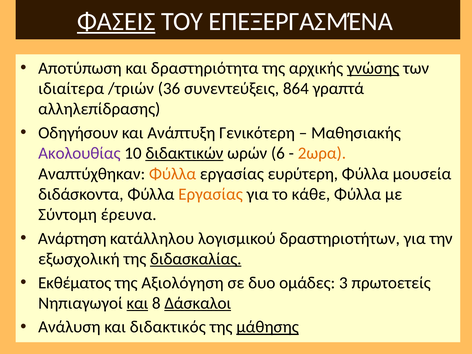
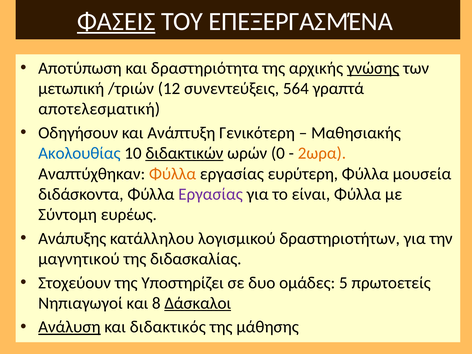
ιδιαίτερα: ιδιαίτερα -> μετωπική
36: 36 -> 12
864: 864 -> 564
αλληλεπίδρασης: αλληλεπίδρασης -> αποτελεσματική
Ακολουθίας colour: purple -> blue
6: 6 -> 0
Εργασίας at (211, 194) colour: orange -> purple
κάθε: κάθε -> είναι
έρευνα: έρευνα -> ευρέως
Ανάρτηση: Ανάρτηση -> Ανάπυξης
εξωσχολική: εξωσχολική -> μαγνητικού
διδασκαλίας underline: present -> none
Εκθέματος: Εκθέματος -> Στοχεύουν
Αξιολόγηση: Αξιολόγηση -> Υποστηρίζει
3: 3 -> 5
και at (137, 303) underline: present -> none
Ανάλυση underline: none -> present
μάθησης underline: present -> none
